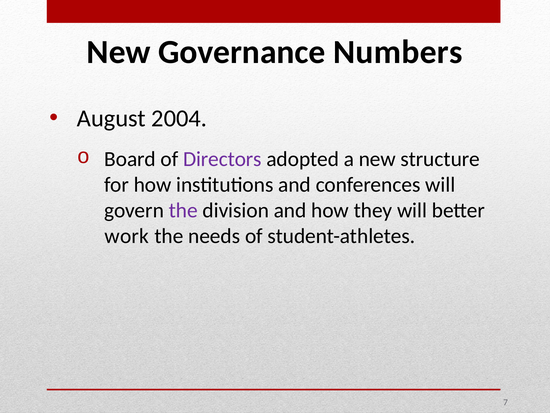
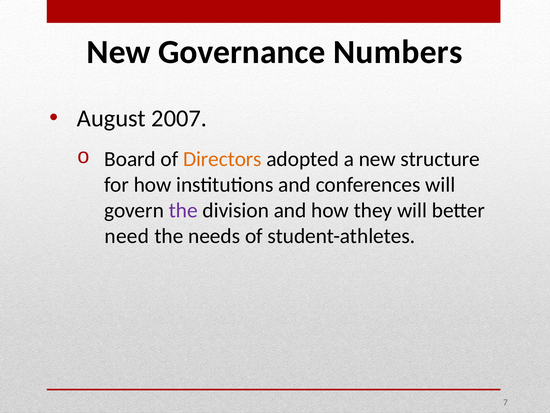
2004: 2004 -> 2007
Directors colour: purple -> orange
work: work -> need
